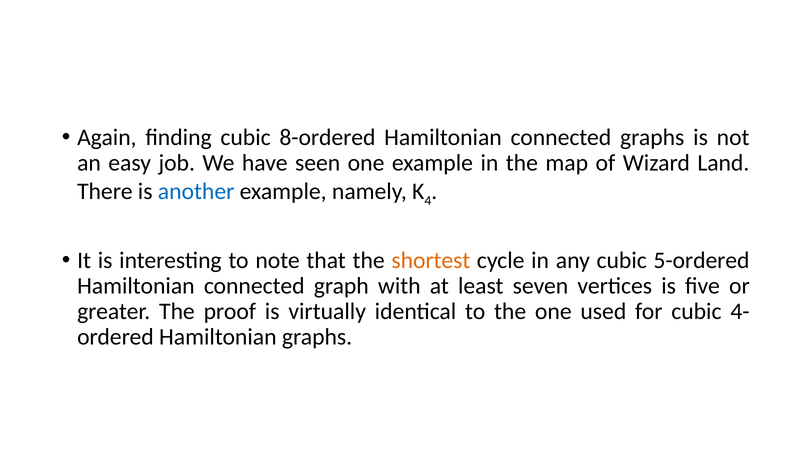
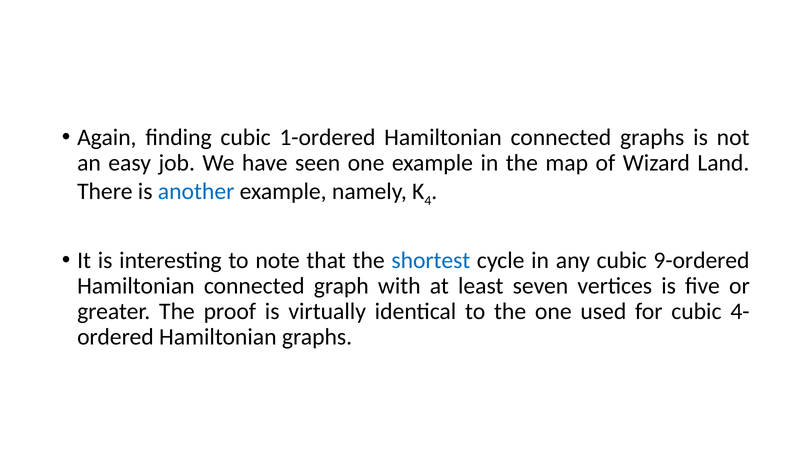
8-ordered: 8-ordered -> 1-ordered
shortest colour: orange -> blue
5-ordered: 5-ordered -> 9-ordered
